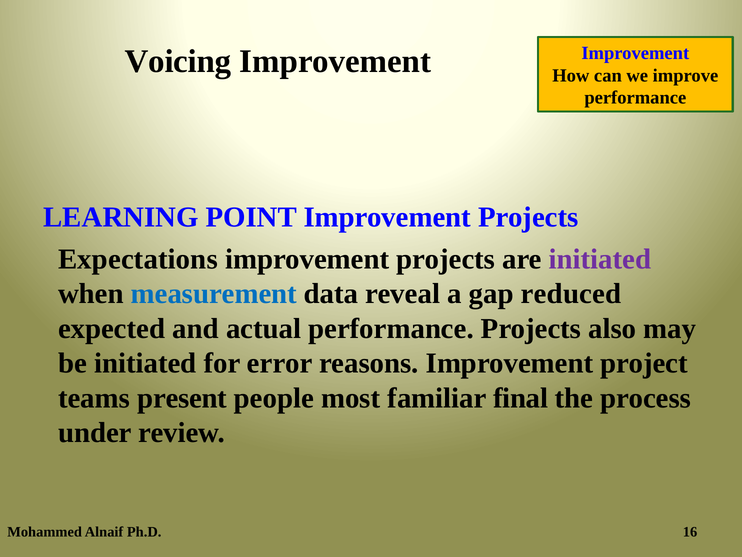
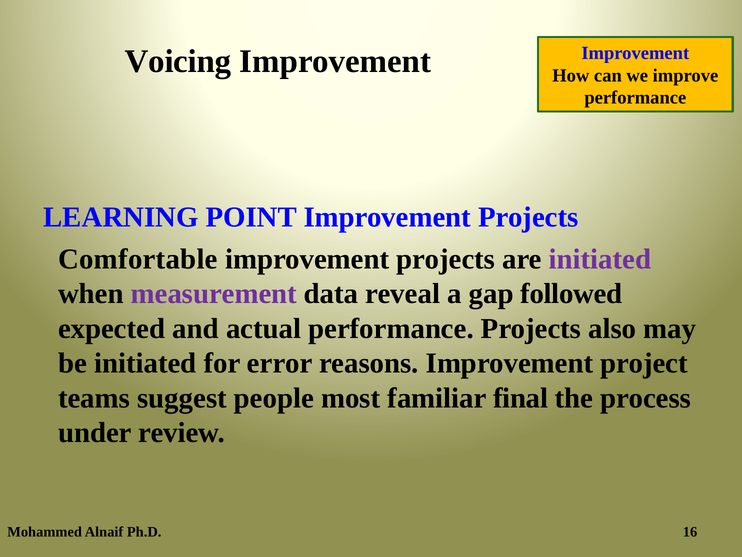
Expectations: Expectations -> Comfortable
measurement colour: blue -> purple
reduced: reduced -> followed
present: present -> suggest
